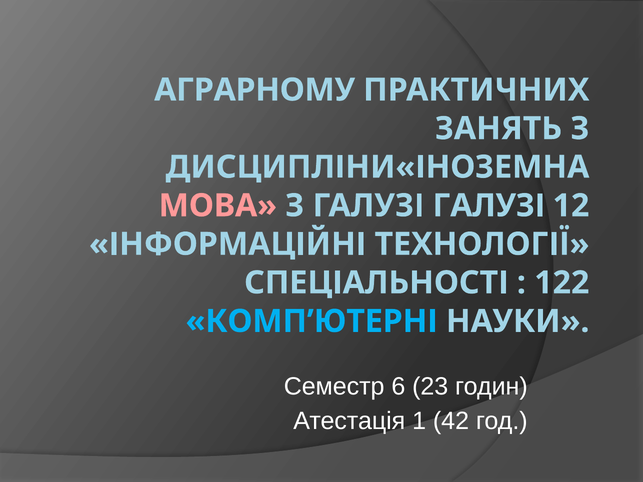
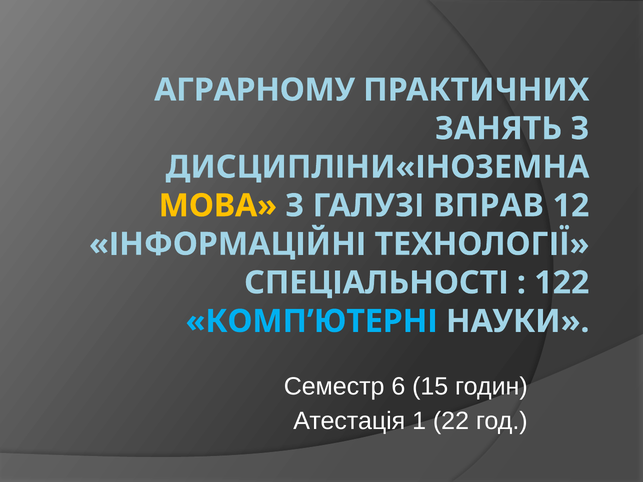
МОВА colour: pink -> yellow
ГАЛУЗІ ГАЛУЗІ: ГАЛУЗІ -> ВПРАВ
23: 23 -> 15
42: 42 -> 22
